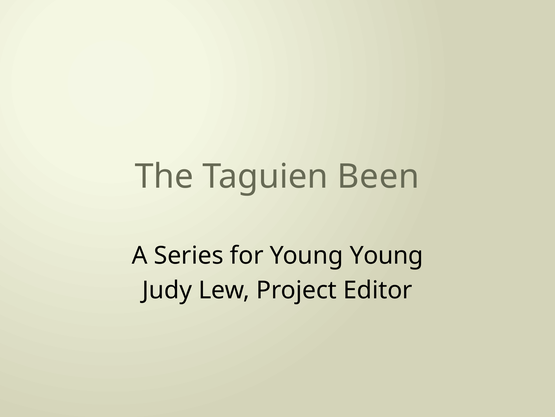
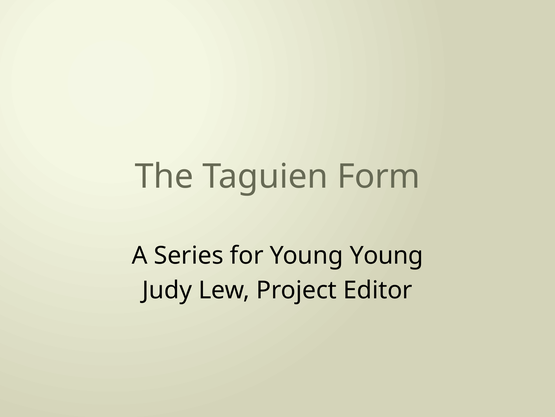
Been: Been -> Form
